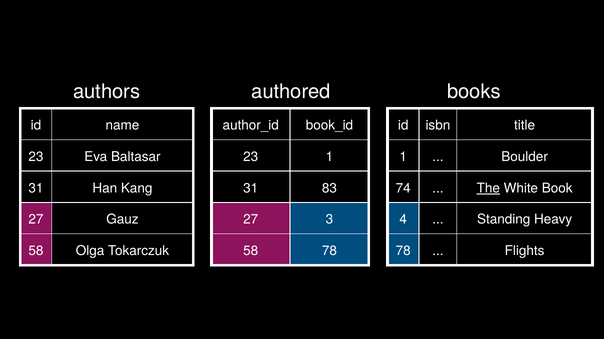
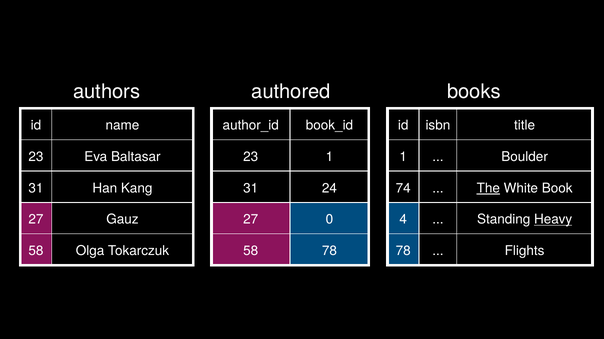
83: 83 -> 24
3: 3 -> 0
Heavy underline: none -> present
